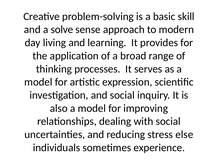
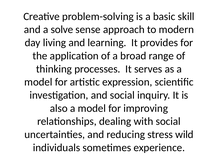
else: else -> wild
